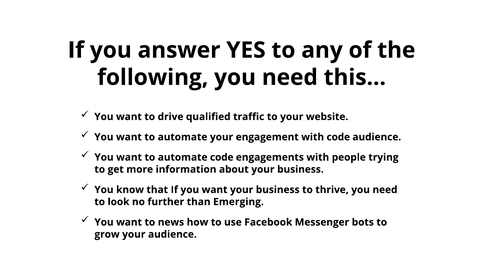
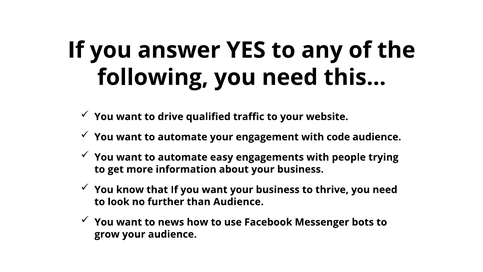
automate code: code -> easy
than Emerging: Emerging -> Audience
